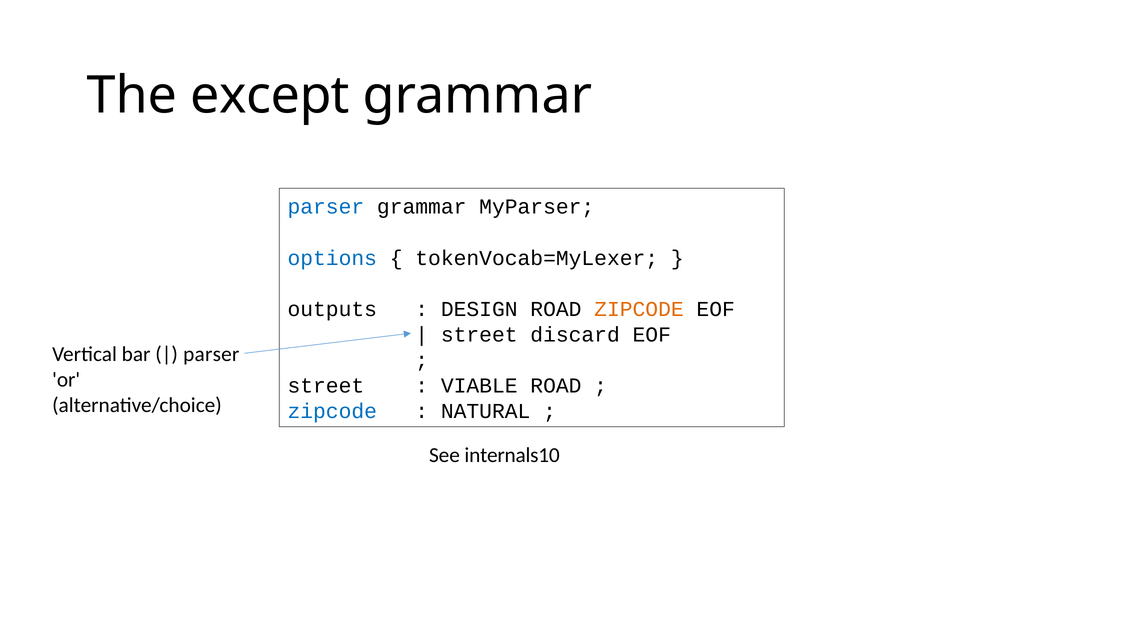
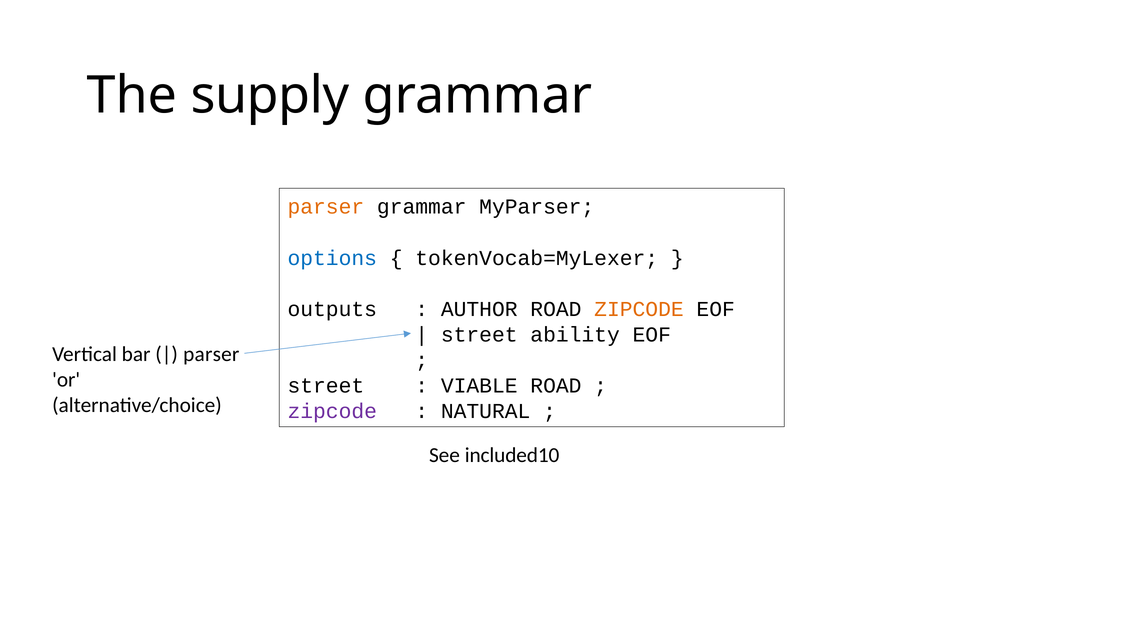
except: except -> supply
parser at (326, 207) colour: blue -> orange
DESIGN: DESIGN -> AUTHOR
discard: discard -> ability
zipcode at (332, 411) colour: blue -> purple
internals10: internals10 -> included10
